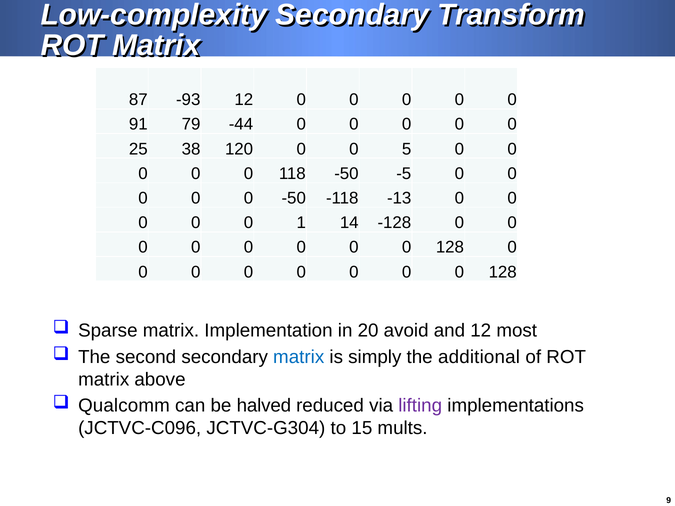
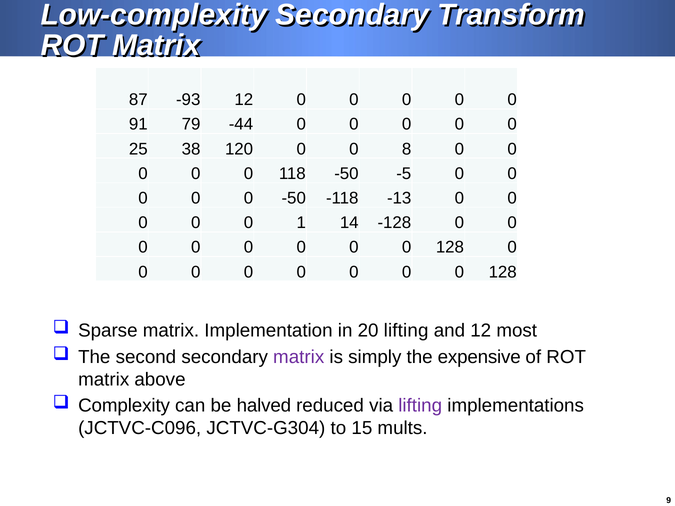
5: 5 -> 8
20 avoid: avoid -> lifting
matrix at (299, 357) colour: blue -> purple
additional: additional -> expensive
Qualcomm: Qualcomm -> Complexity
